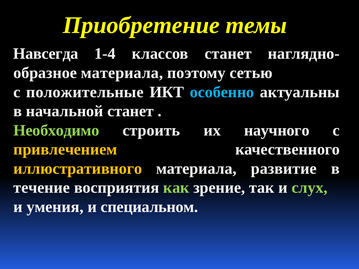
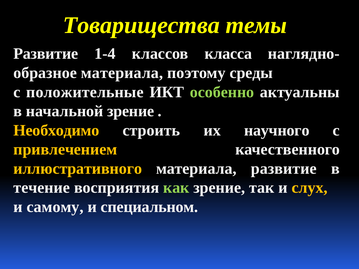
Приобретение: Приобретение -> Товарищества
Навсегда at (46, 54): Навсегда -> Развитие
классов станет: станет -> класса
сетью: сетью -> среды
особенно colour: light blue -> light green
начальной станет: станет -> зрение
Необходимо colour: light green -> yellow
слух colour: light green -> yellow
умения: умения -> самому
